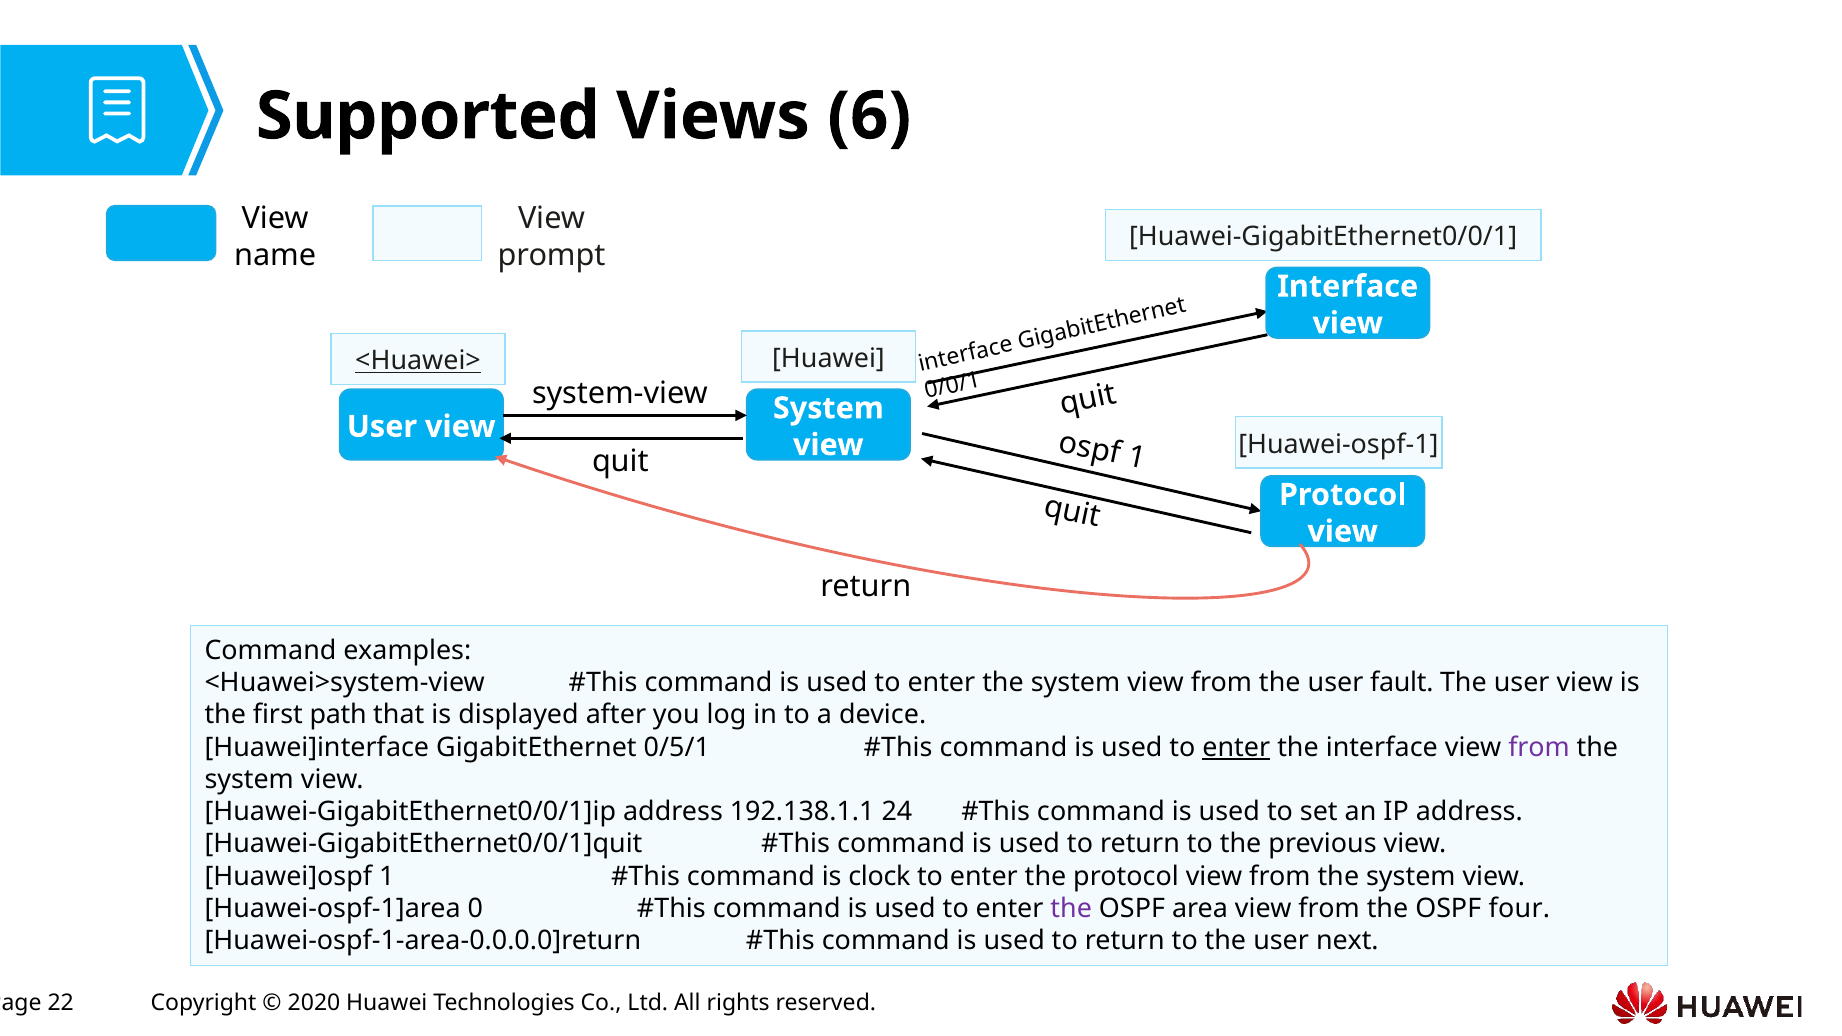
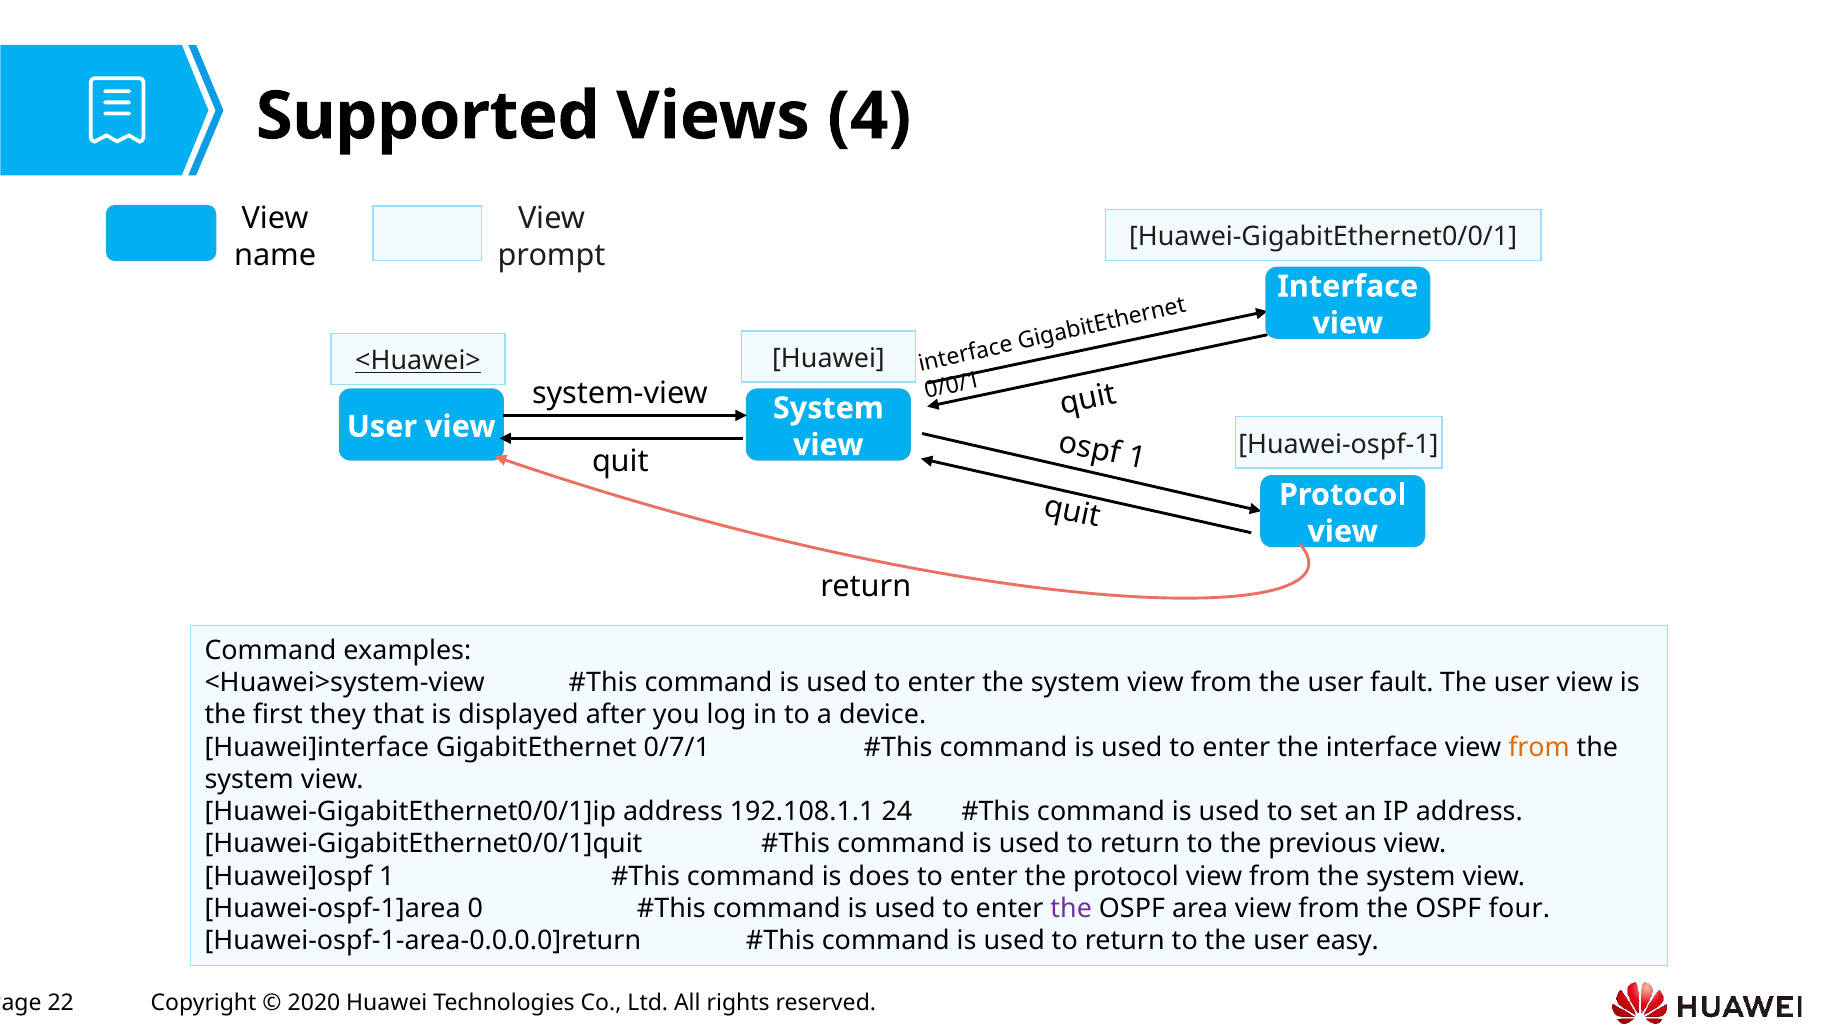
6: 6 -> 4
path: path -> they
0/5/1: 0/5/1 -> 0/7/1
enter at (1236, 747) underline: present -> none
from at (1539, 747) colour: purple -> orange
192.138.1.1: 192.138.1.1 -> 192.108.1.1
clock: clock -> does
next: next -> easy
